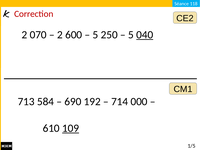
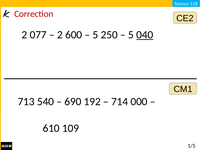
070: 070 -> 077
584: 584 -> 540
109 underline: present -> none
